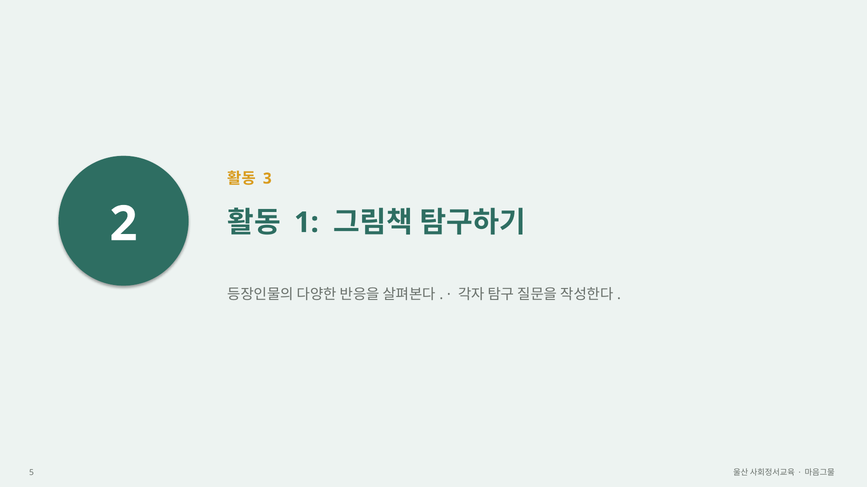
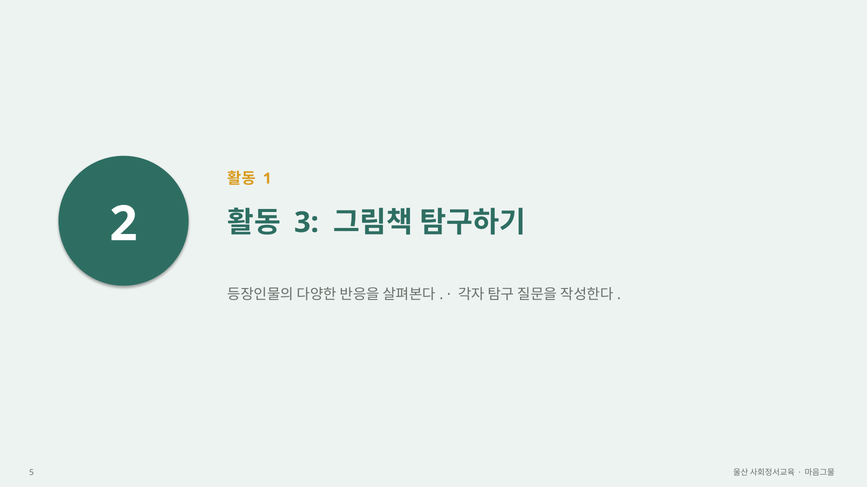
3: 3 -> 1
1: 1 -> 3
